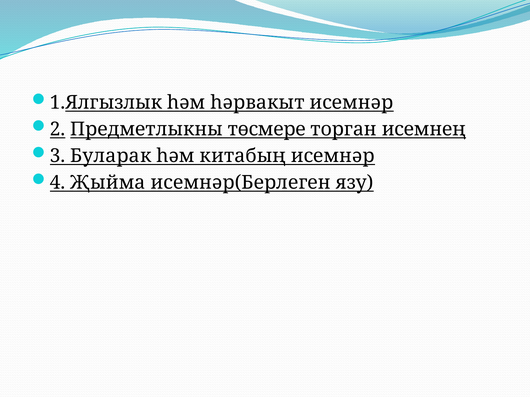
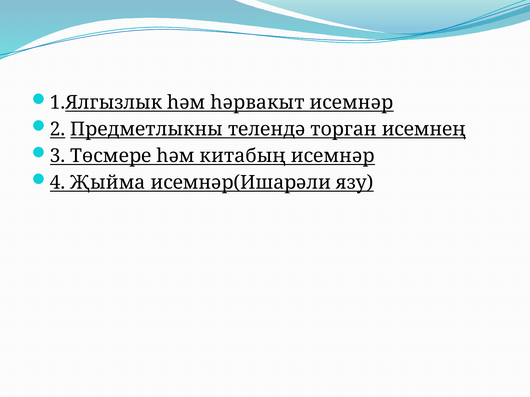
төсмере: төсмере -> телендә
Буларак: Буларак -> Төсмере
исемнәр(Берлеген: исемнәр(Берлеген -> исемнәр(Ишарәли
